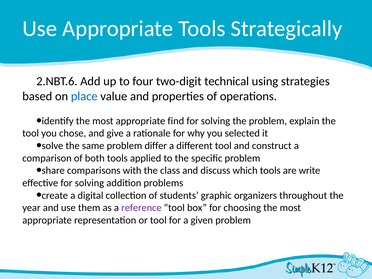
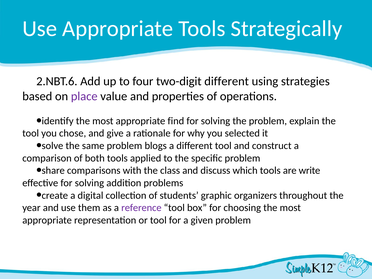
two-digit technical: technical -> different
place colour: blue -> purple
differ: differ -> blogs
